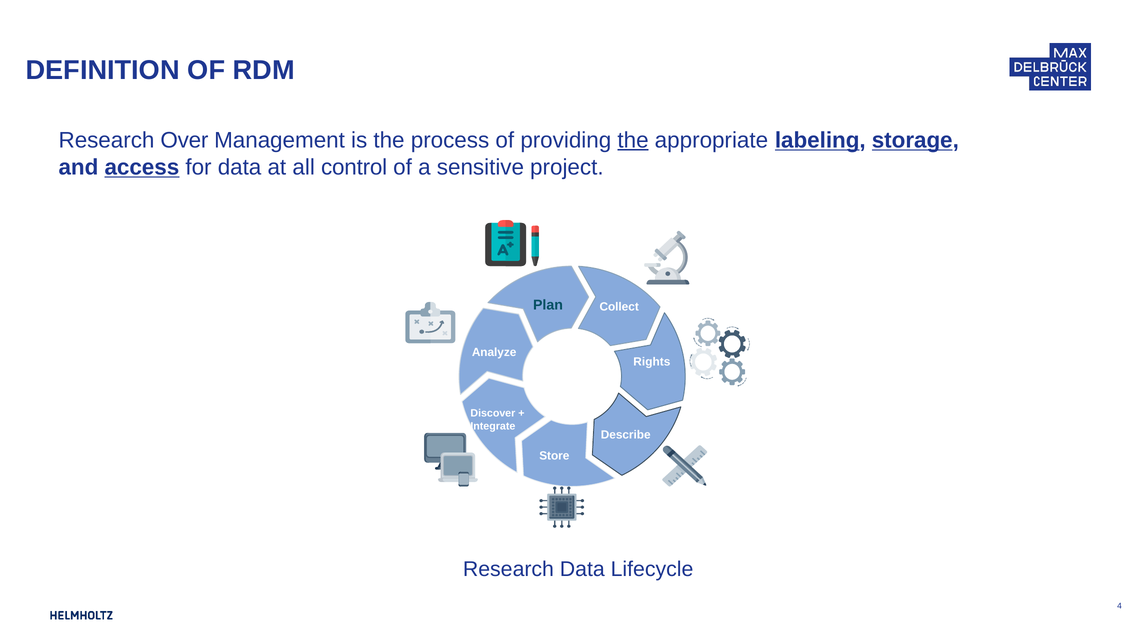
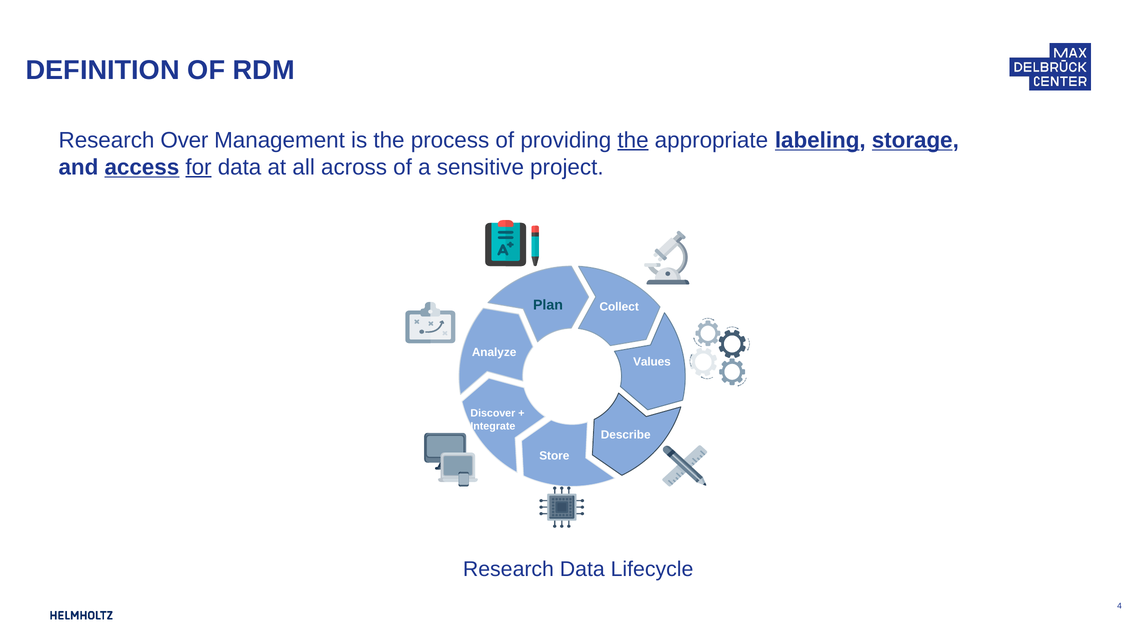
for underline: none -> present
control: control -> across
Rights: Rights -> Values
